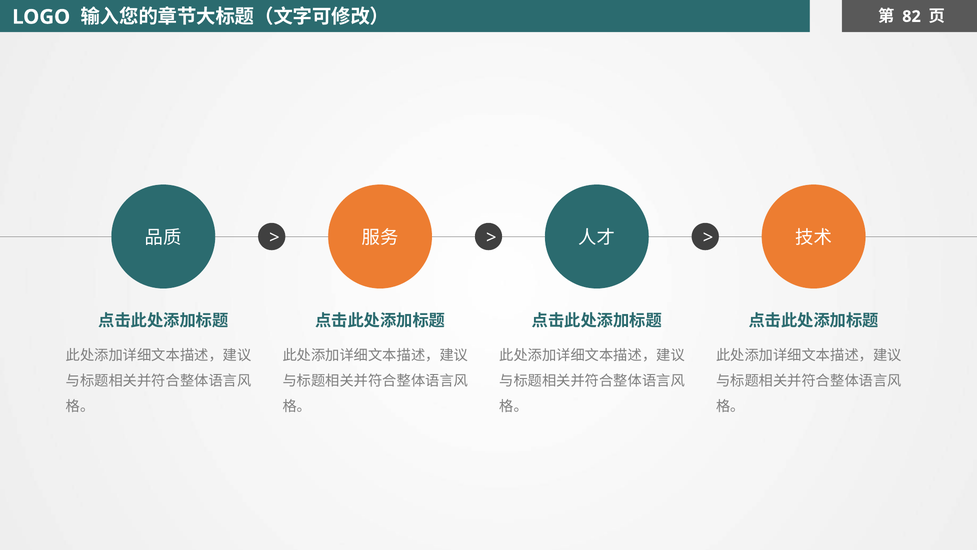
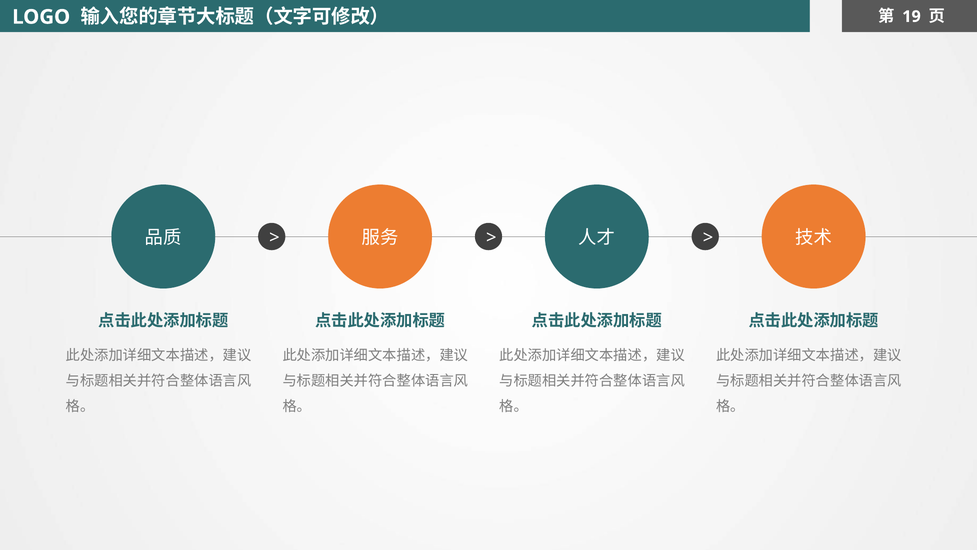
82: 82 -> 19
